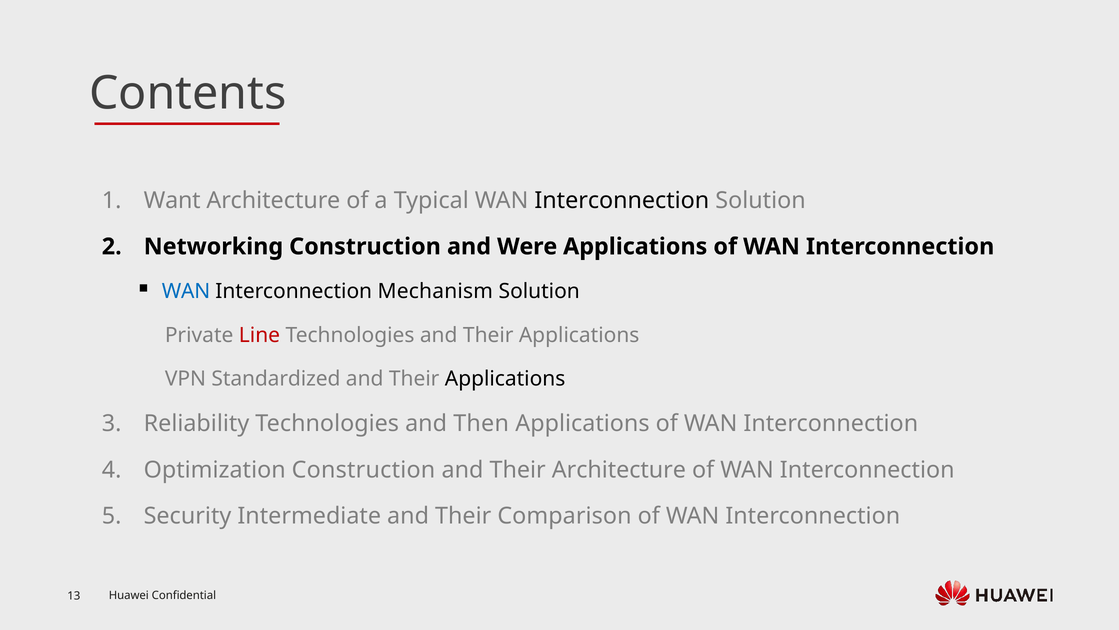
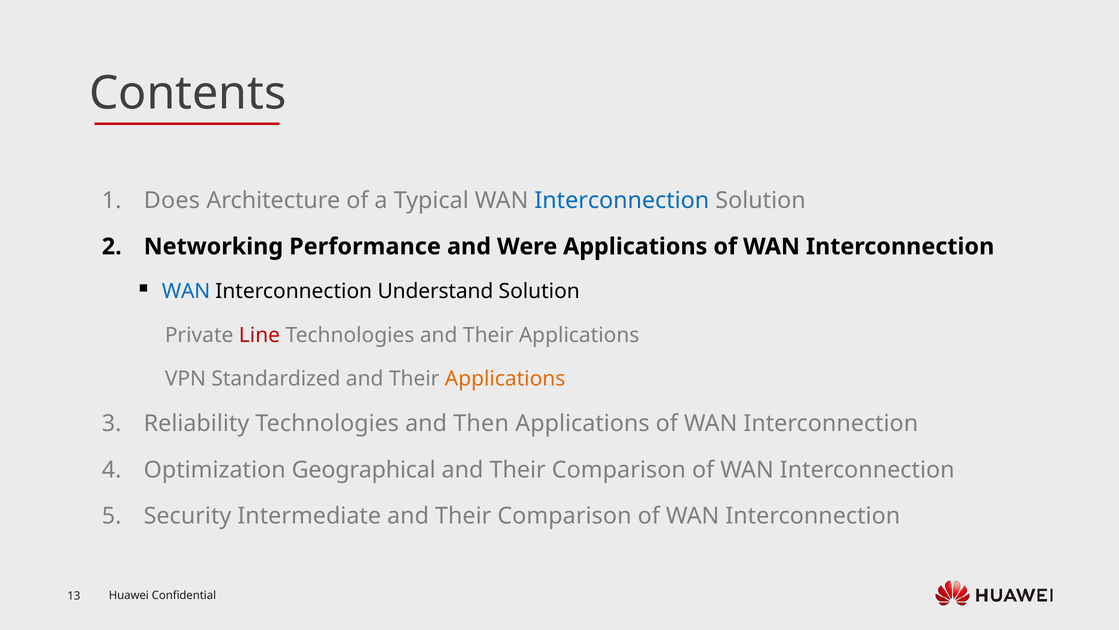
Want: Want -> Does
Interconnection at (622, 200) colour: black -> blue
Networking Construction: Construction -> Performance
Mechanism: Mechanism -> Understand
Applications at (505, 378) colour: black -> orange
Optimization Construction: Construction -> Geographical
Architecture at (619, 470): Architecture -> Comparison
